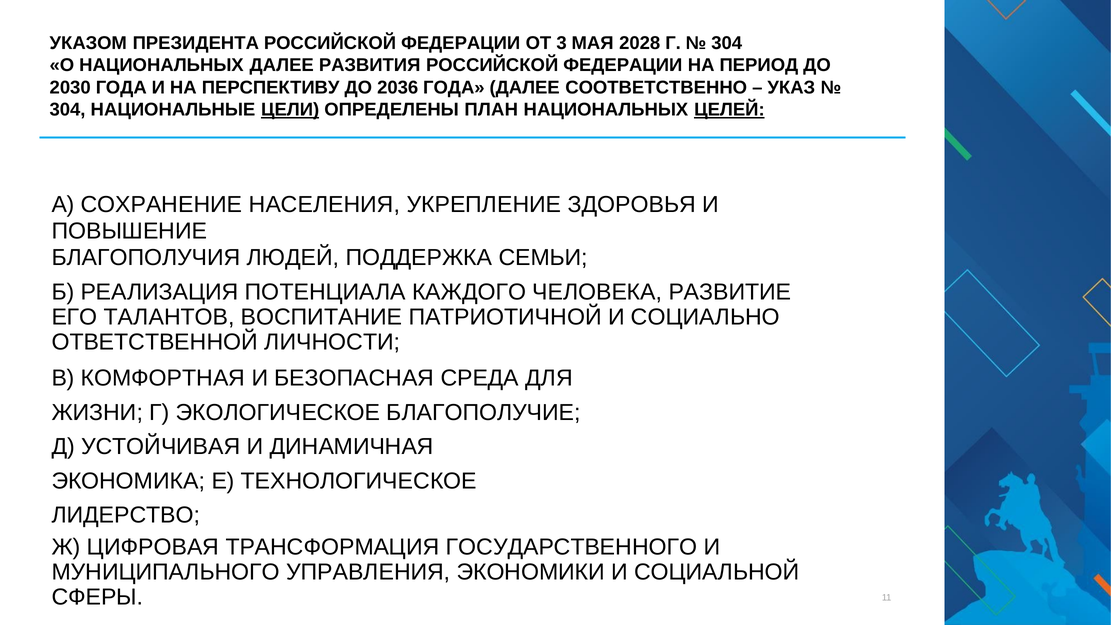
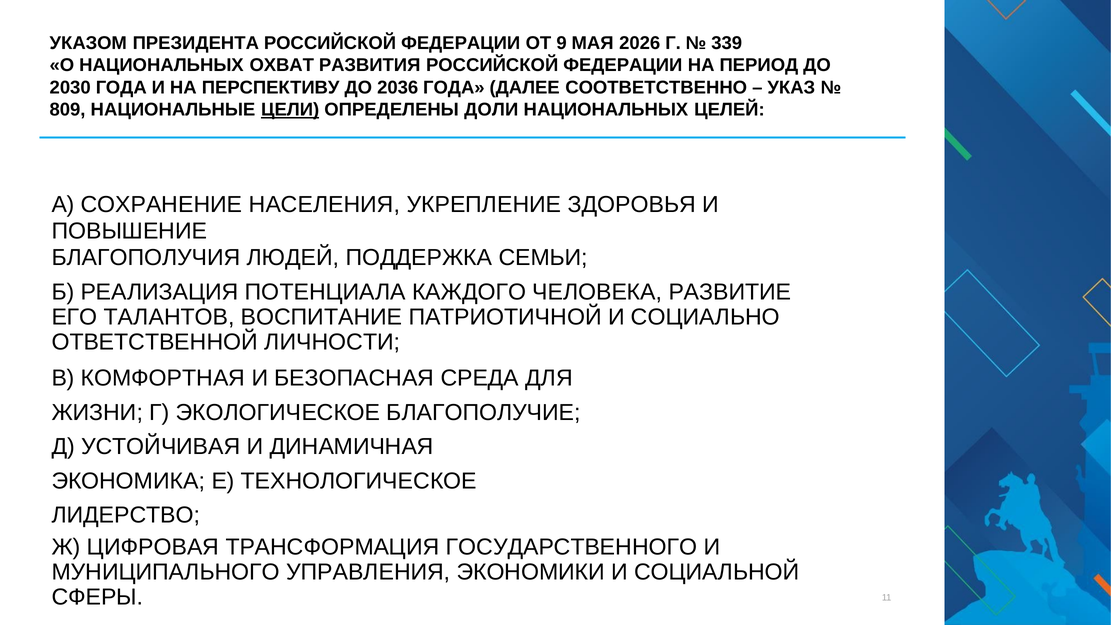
3: 3 -> 9
2028: 2028 -> 2026
304 at (727, 43): 304 -> 339
НАЦИОНАЛЬНЫХ ДАЛЕЕ: ДАЛЕЕ -> ОХВАТ
304 at (68, 110): 304 -> 809
ПЛАН: ПЛАН -> ДОЛИ
ЦЕЛЕЙ underline: present -> none
